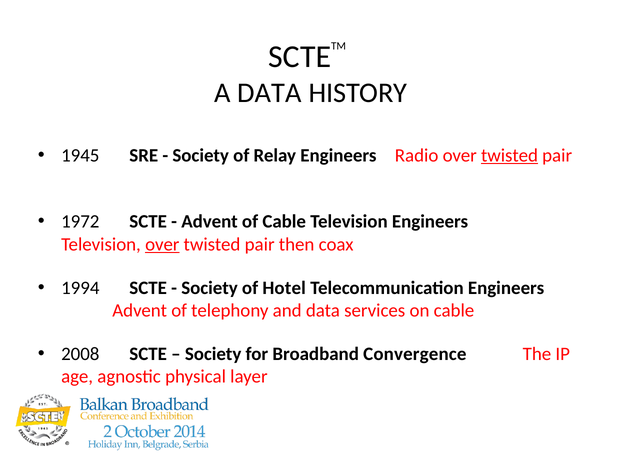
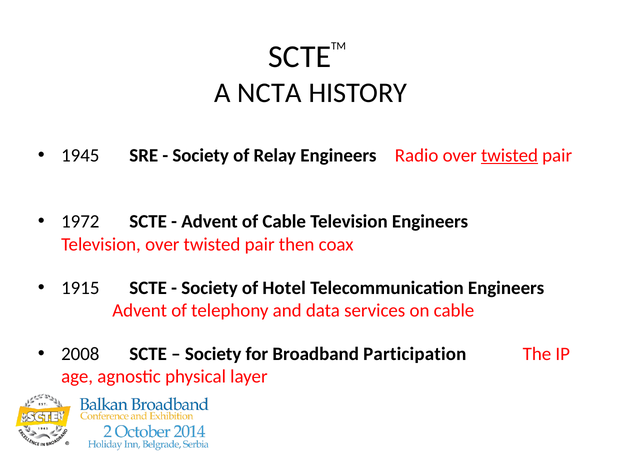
A DATA: DATA -> NCTA
over at (162, 244) underline: present -> none
1994: 1994 -> 1915
Convergence: Convergence -> Participation
